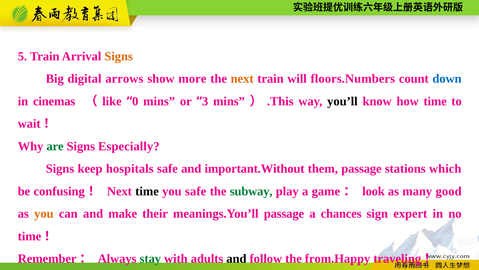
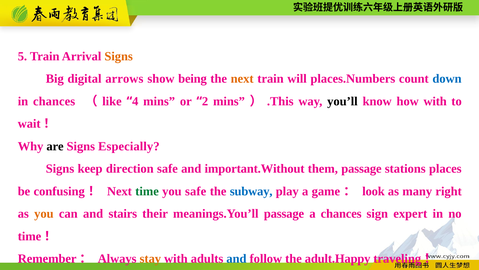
more: more -> being
floors.Numbers: floors.Numbers -> places.Numbers
in cinemas: cinemas -> chances
0: 0 -> 4
3: 3 -> 2
how time: time -> with
are colour: green -> black
hospitals: hospitals -> direction
which: which -> places
time at (147, 191) colour: black -> green
subway colour: green -> blue
good: good -> right
make: make -> stairs
stay colour: green -> orange
and at (236, 258) colour: black -> blue
from.Happy: from.Happy -> adult.Happy
